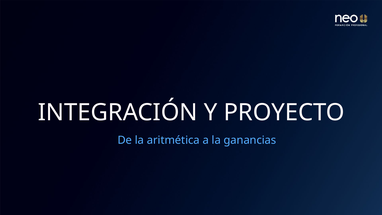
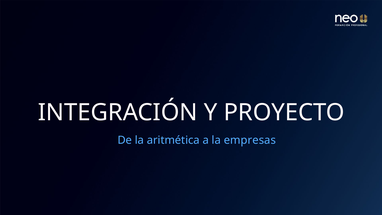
ganancias: ganancias -> empresas
